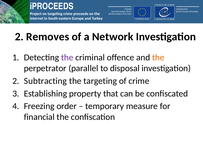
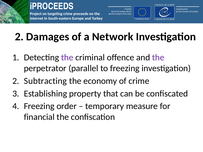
Removes: Removes -> Damages
the at (158, 58) colour: orange -> purple
to disposal: disposal -> freezing
the targeting: targeting -> economy
